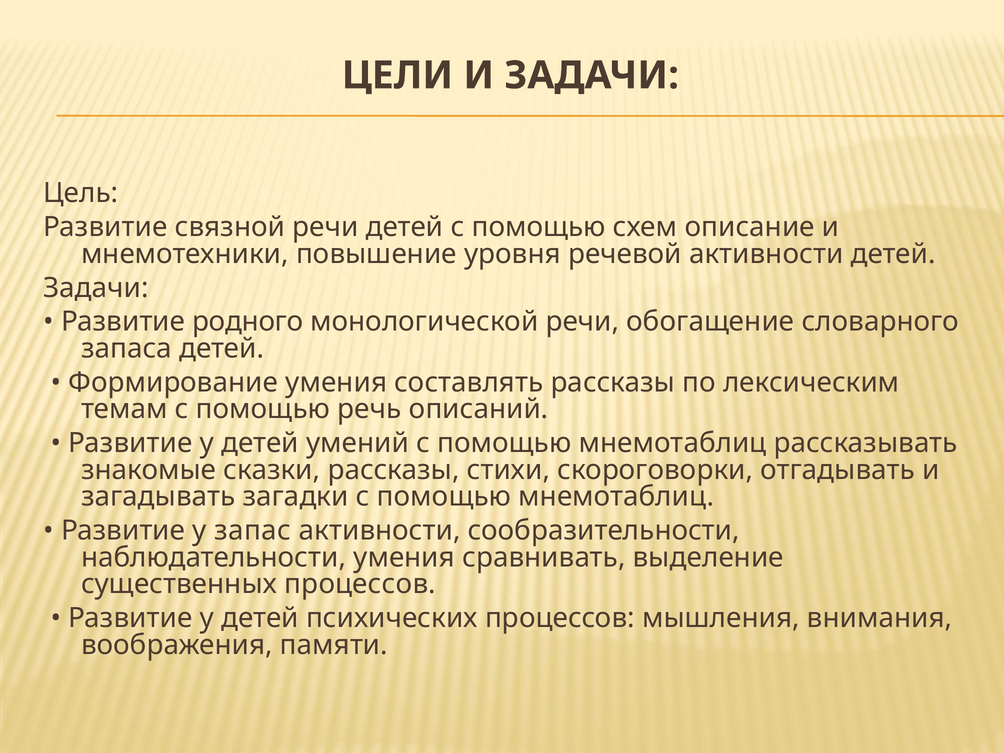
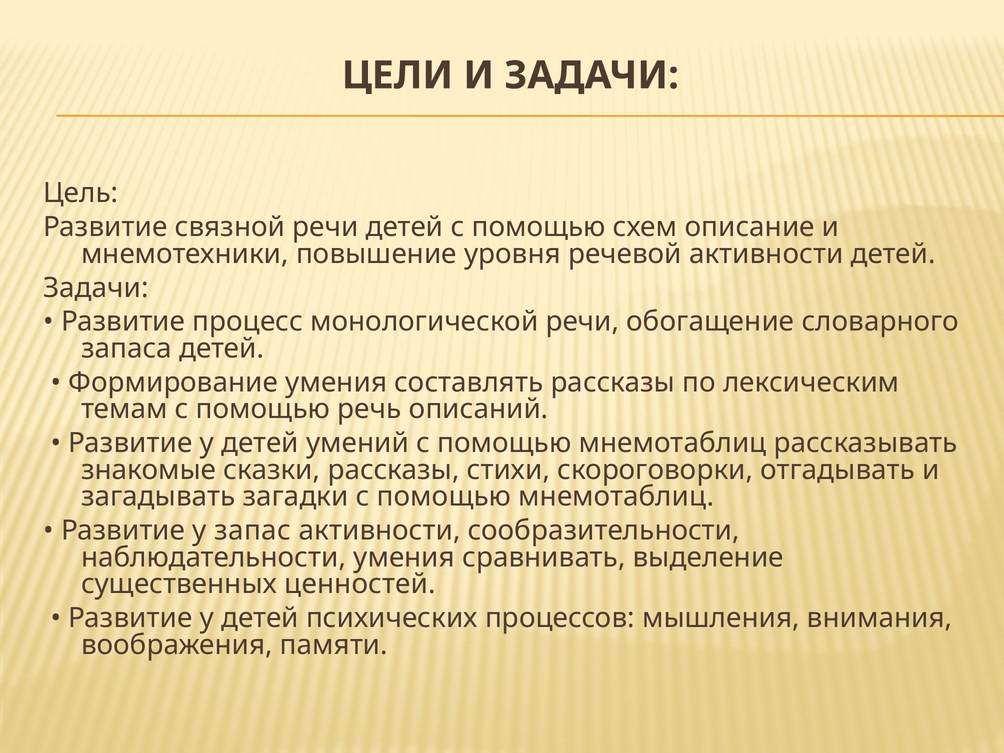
родного: родного -> процесс
существенных процессов: процессов -> ценностей
